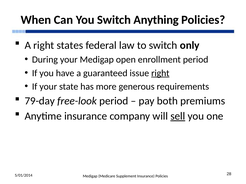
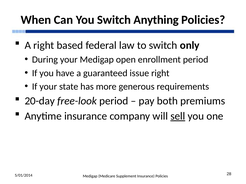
states: states -> based
right at (160, 73) underline: present -> none
79-day: 79-day -> 20-day
